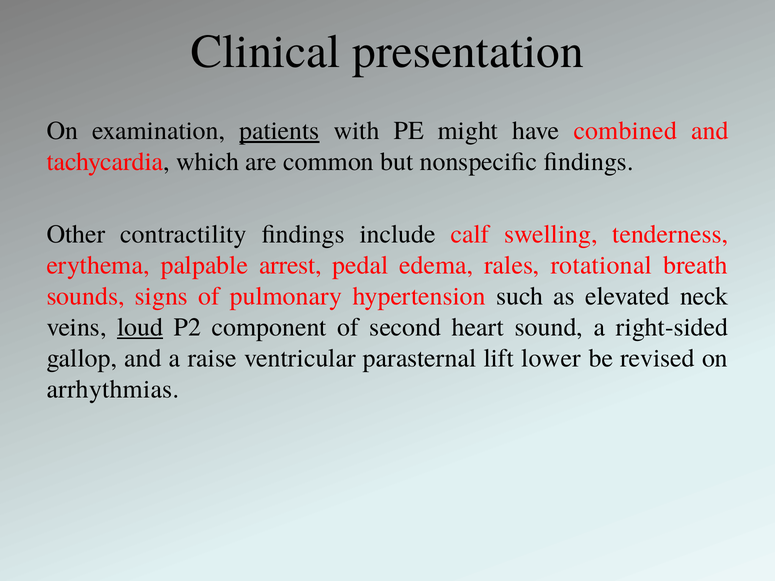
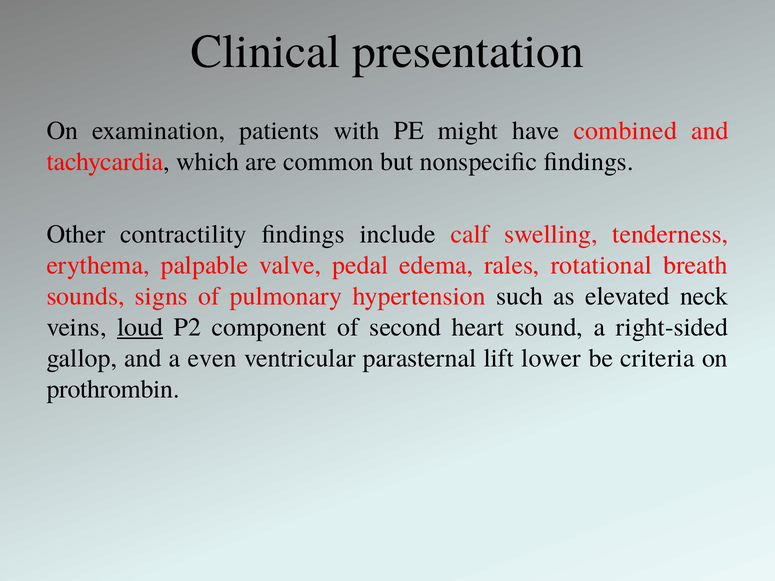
patients underline: present -> none
arrest: arrest -> valve
raise: raise -> even
revised: revised -> criteria
arrhythmias: arrhythmias -> prothrombin
